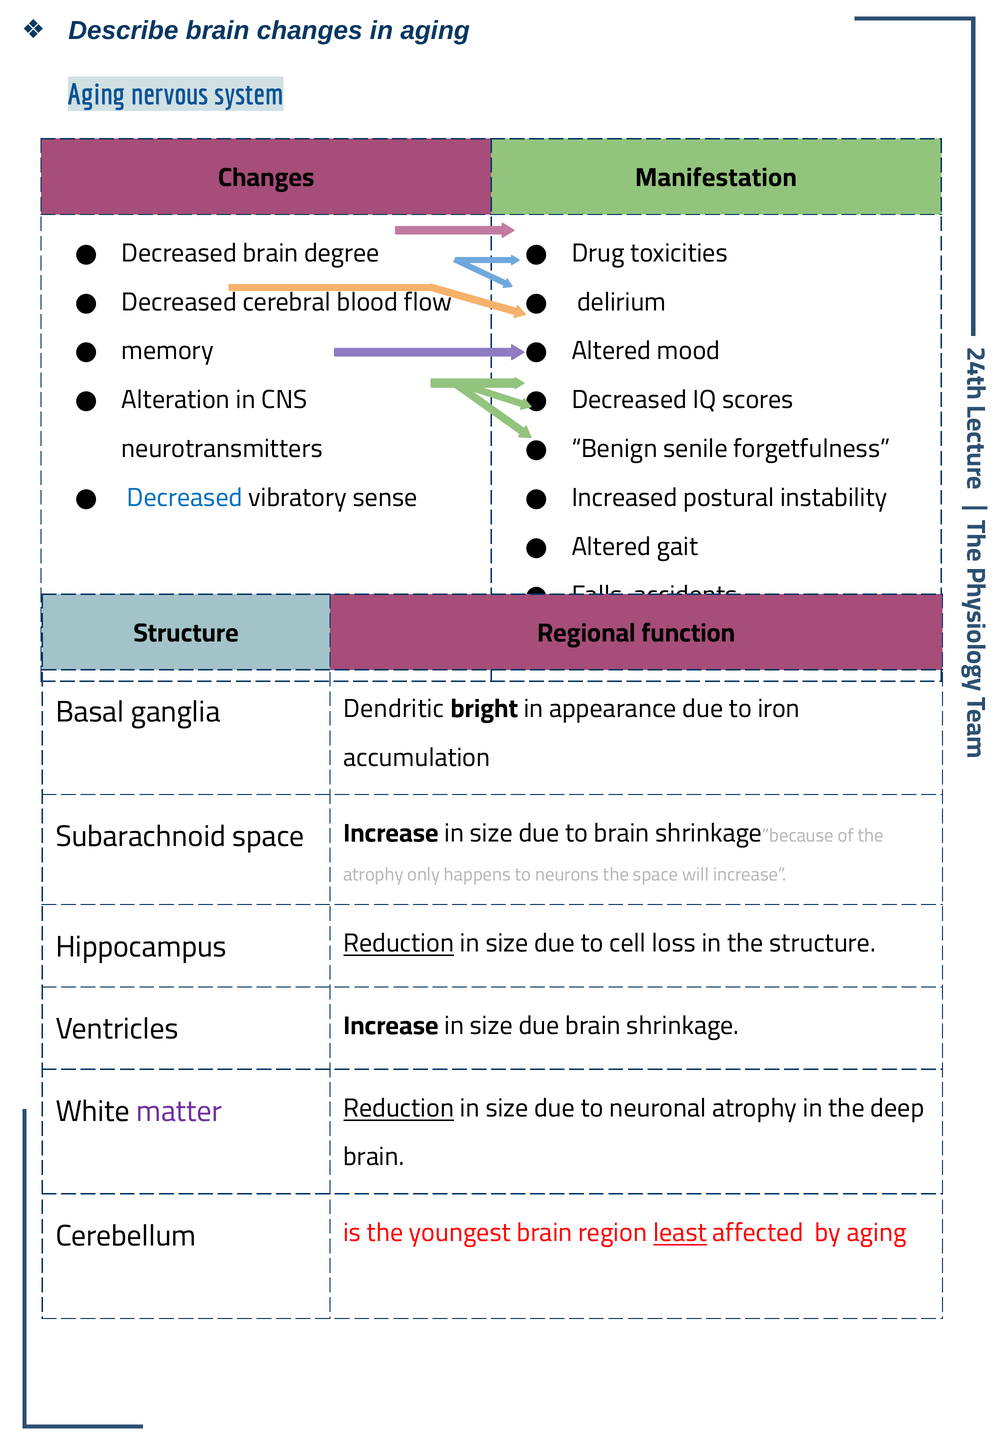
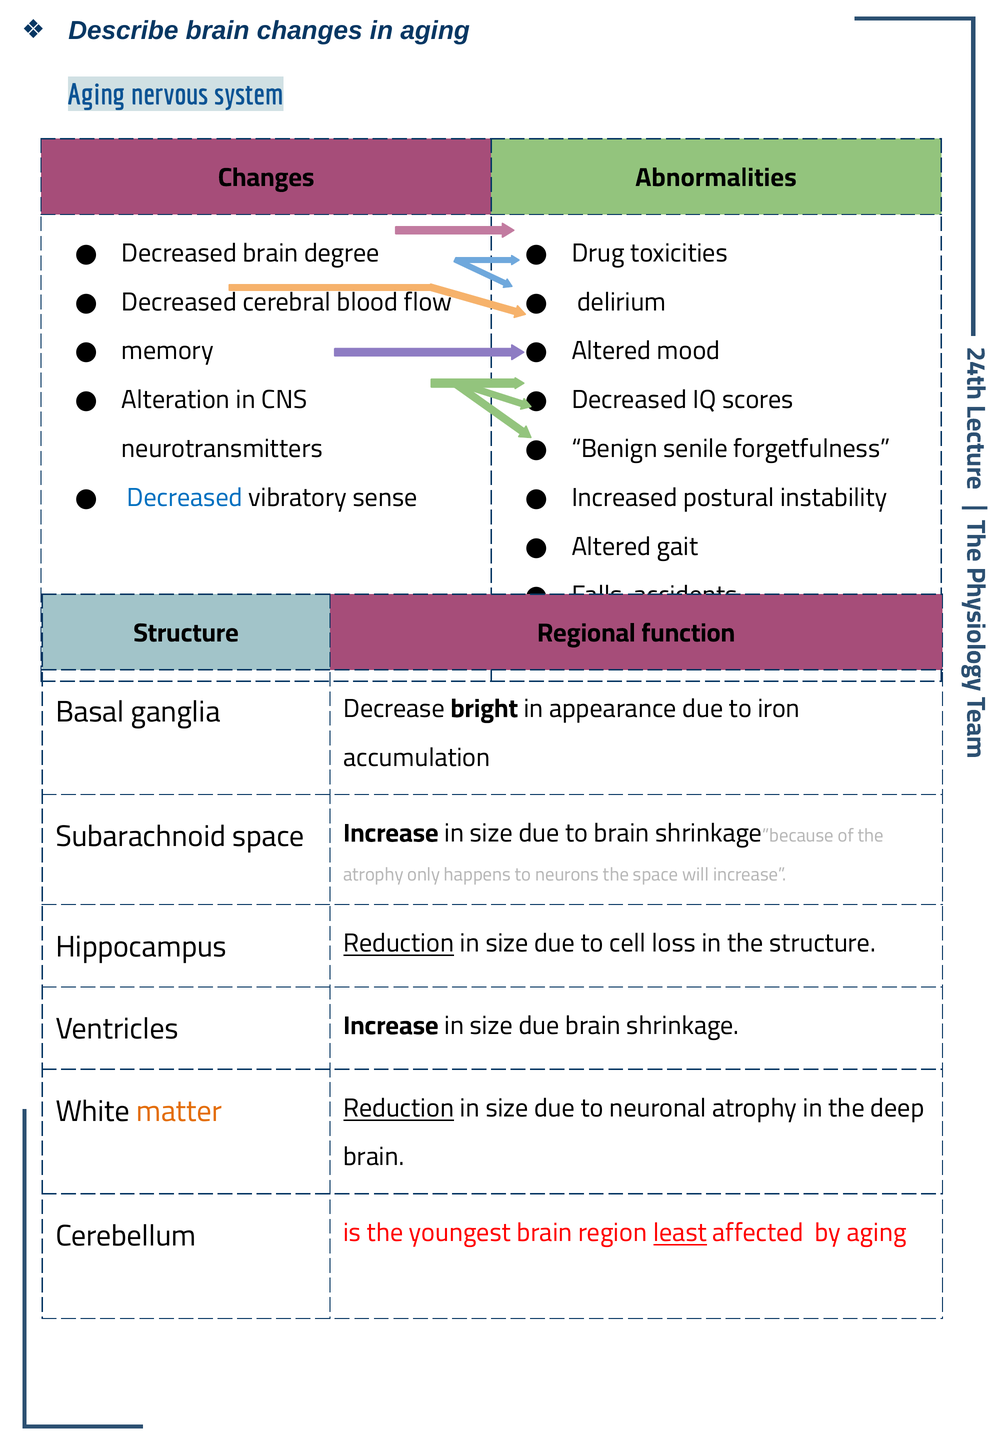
Manifestation: Manifestation -> Abnormalities
Dendritic: Dendritic -> Decrease
matter colour: purple -> orange
